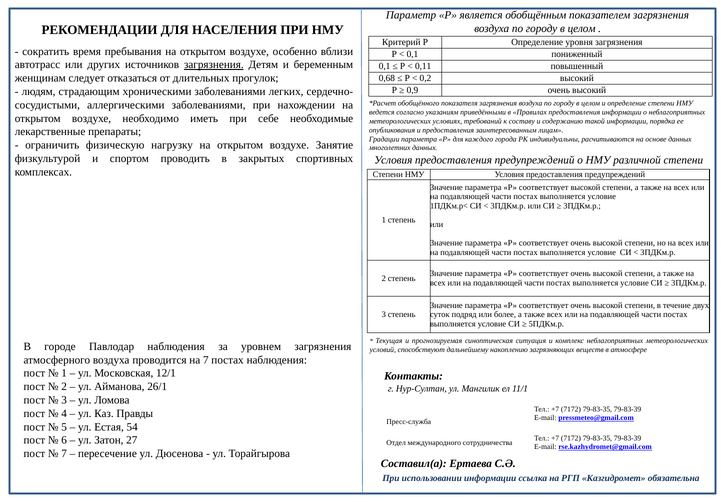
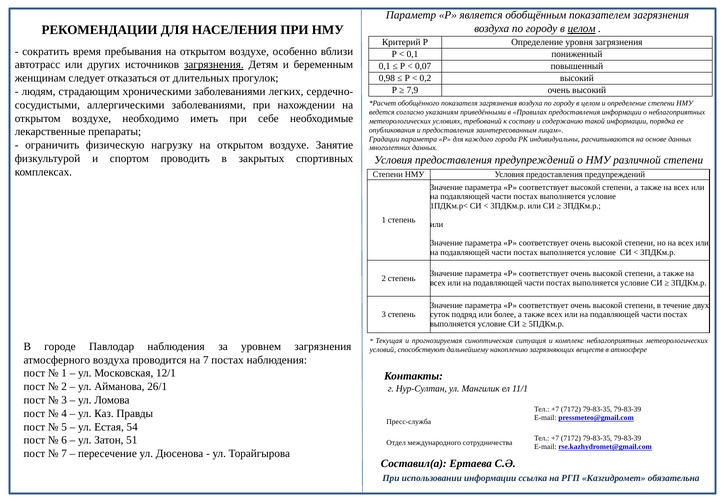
целом at (582, 29) underline: none -> present
0,11: 0,11 -> 0,07
0,68: 0,68 -> 0,98
0,9: 0,9 -> 7,9
27: 27 -> 51
